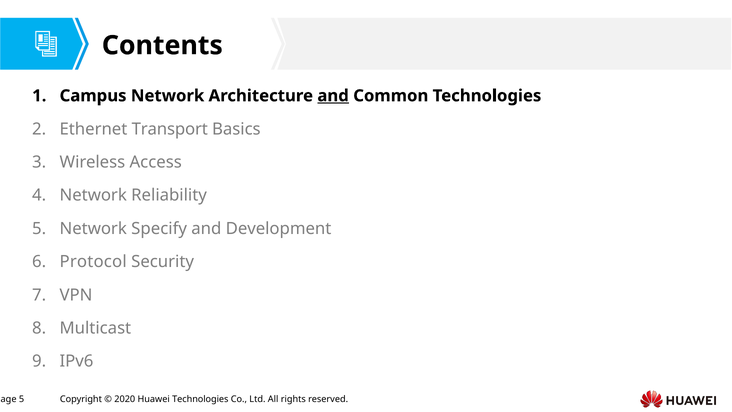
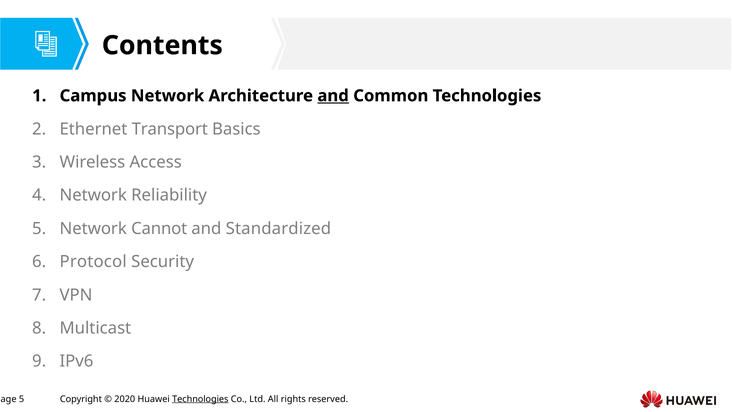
Specify: Specify -> Cannot
Development: Development -> Standardized
Technologies at (200, 399) underline: none -> present
